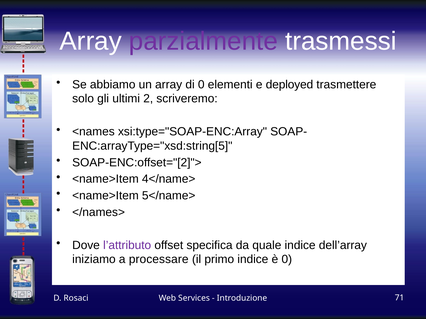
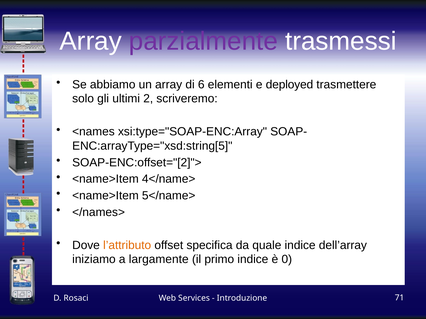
di 0: 0 -> 6
l’attributo colour: purple -> orange
processare: processare -> largamente
